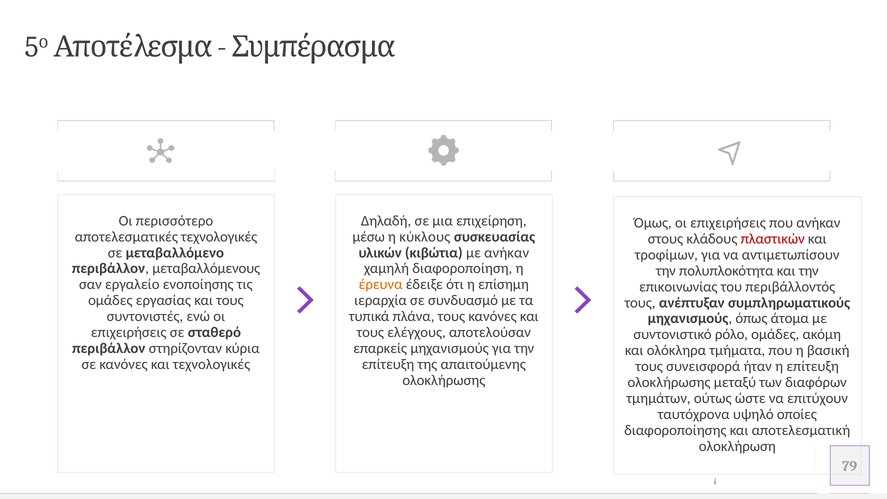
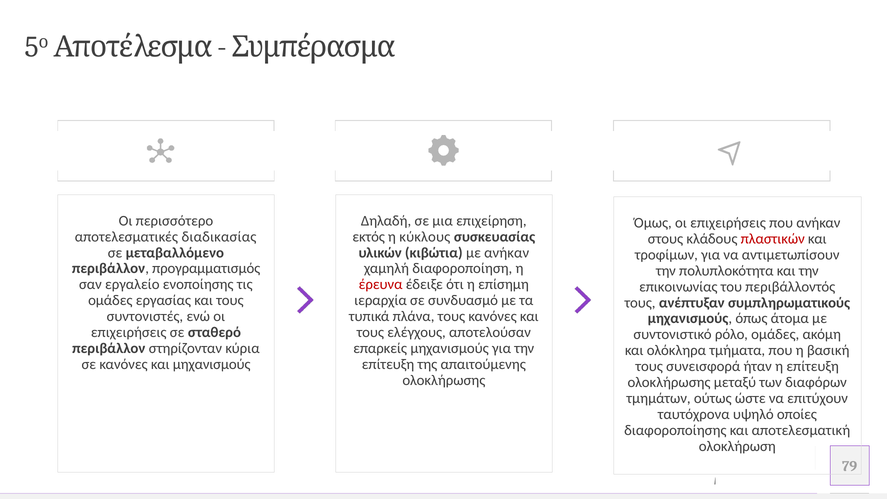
αποτελεσματικές τεχνολογικές: τεχνολογικές -> διαδικασίας
μέσω: μέσω -> εκτός
μεταβαλλόμενους: μεταβαλλόμενους -> προγραμματισμός
έρευνα colour: orange -> red
και τεχνολογικές: τεχνολογικές -> μηχανισμούς
